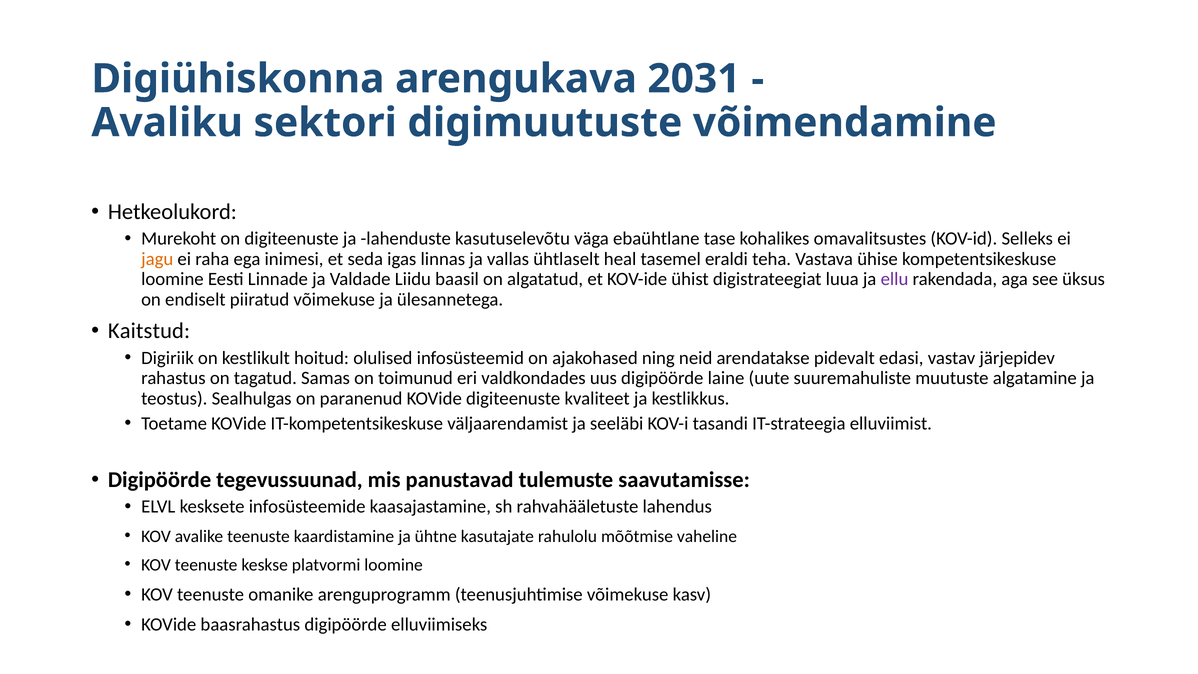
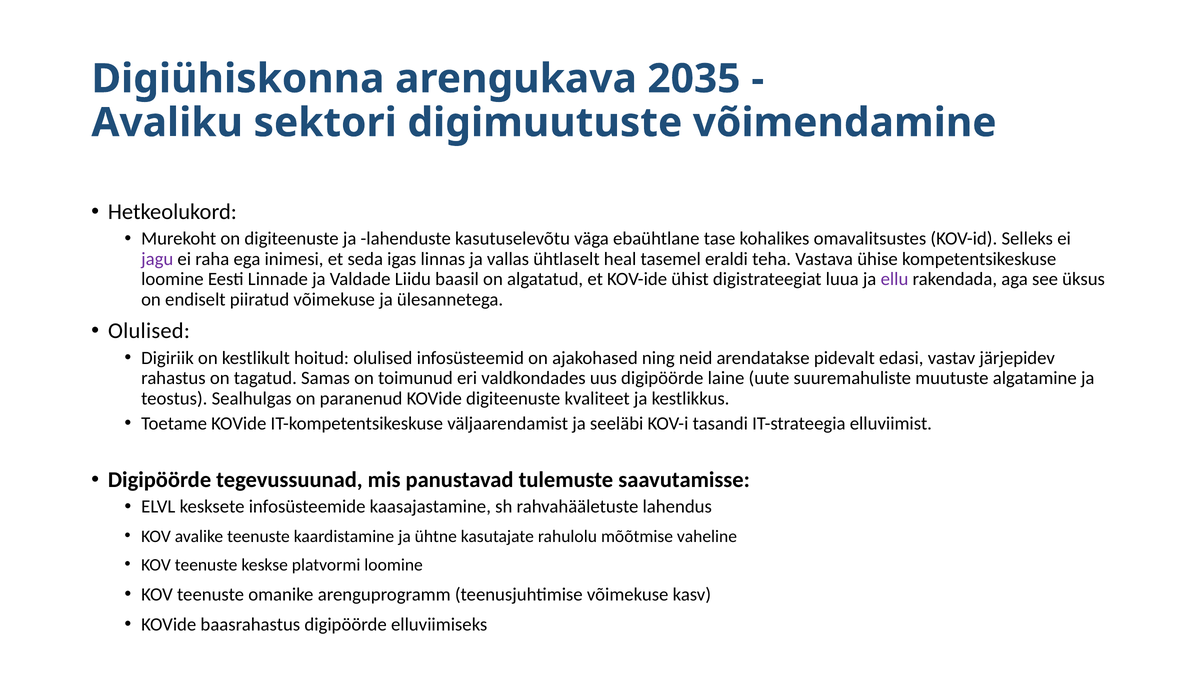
2031: 2031 -> 2035
jagu colour: orange -> purple
Kaitstud at (149, 331): Kaitstud -> Olulised
